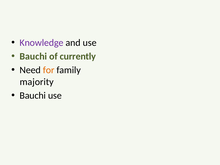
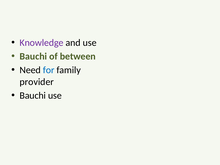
currently: currently -> between
for colour: orange -> blue
majority: majority -> provider
